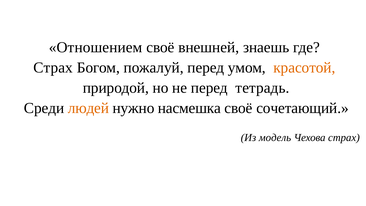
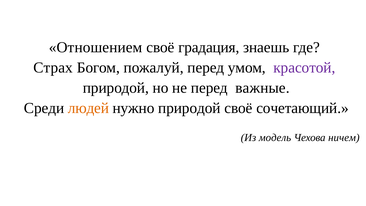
внешней: внешней -> градация
красотой colour: orange -> purple
тетрадь: тетрадь -> важные
нужно насмешка: насмешка -> природой
Чехова страх: страх -> ничем
